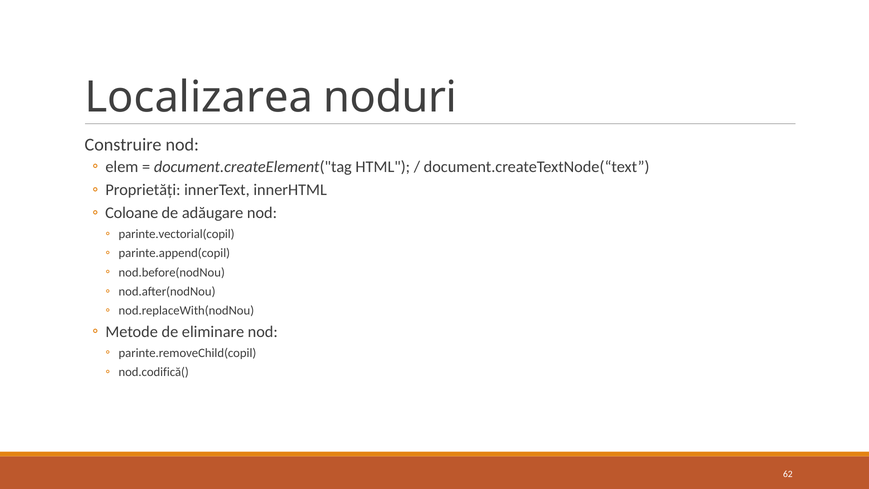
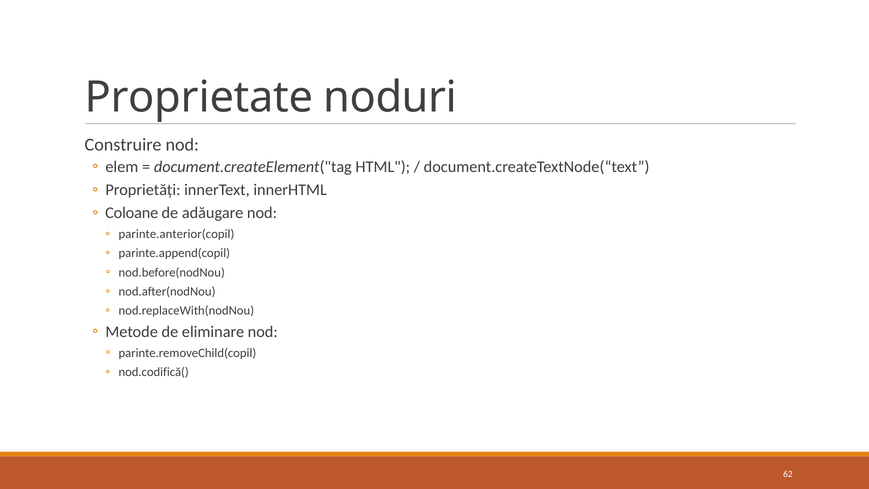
Localizarea: Localizarea -> Proprietate
parinte.vectorial(copil: parinte.vectorial(copil -> parinte.anterior(copil
